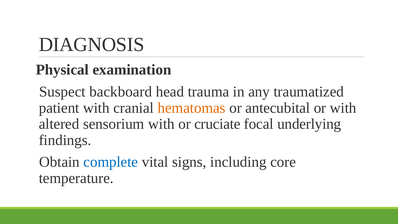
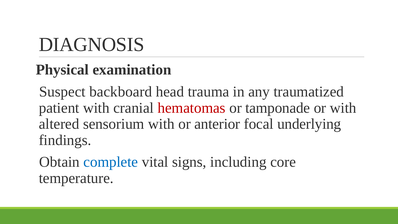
hematomas colour: orange -> red
antecubital: antecubital -> tamponade
cruciate: cruciate -> anterior
